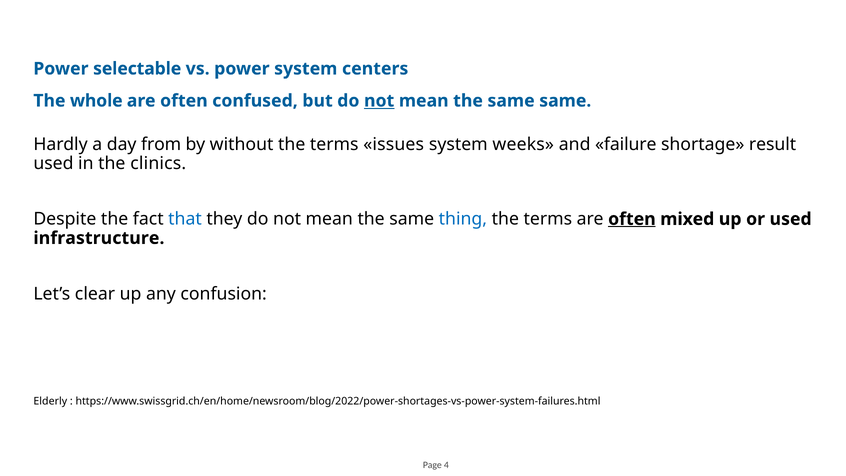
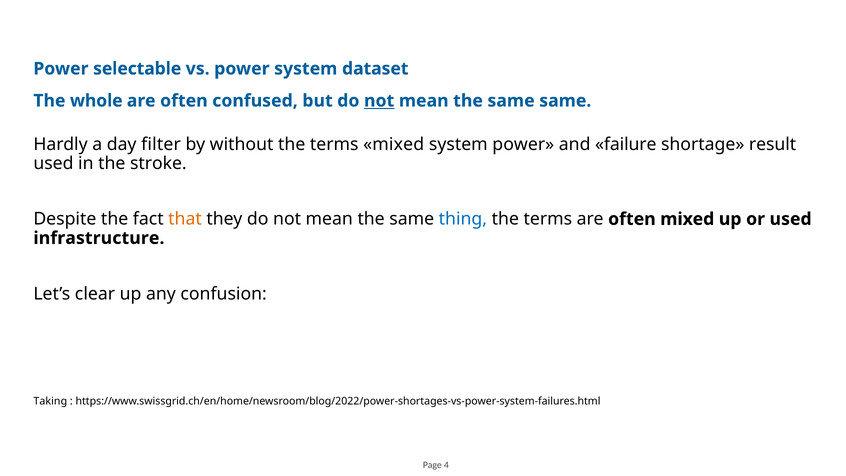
centers: centers -> dataset
from: from -> filter
terms issues: issues -> mixed
system weeks: weeks -> power
clinics: clinics -> stroke
that colour: blue -> orange
often at (632, 219) underline: present -> none
Elderly: Elderly -> Taking
